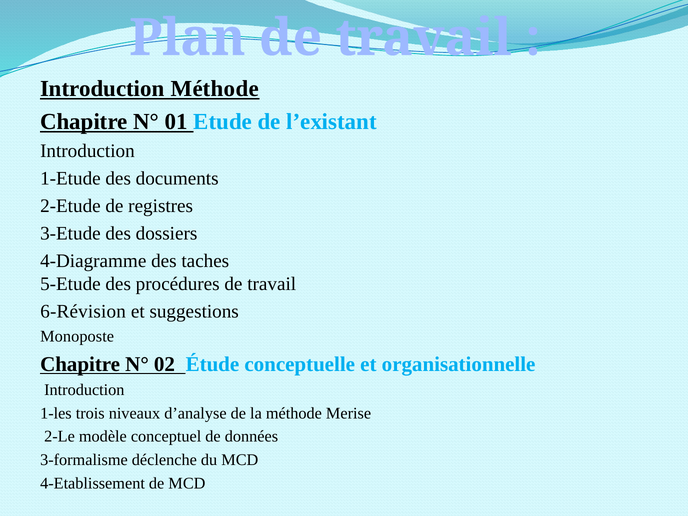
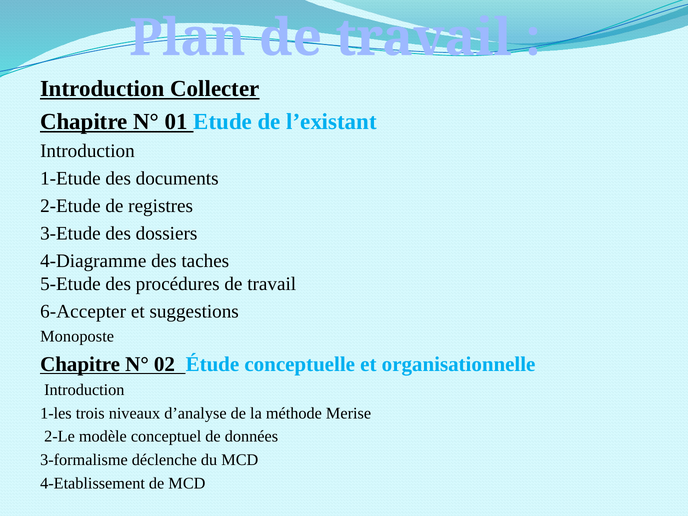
Introduction Méthode: Méthode -> Collecter
6-Révision: 6-Révision -> 6-Accepter
